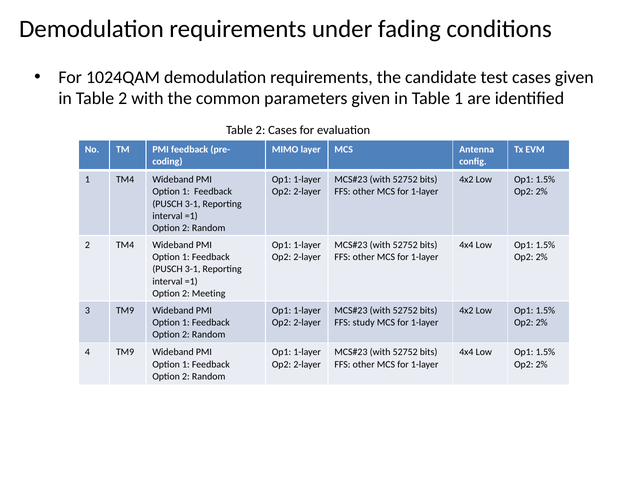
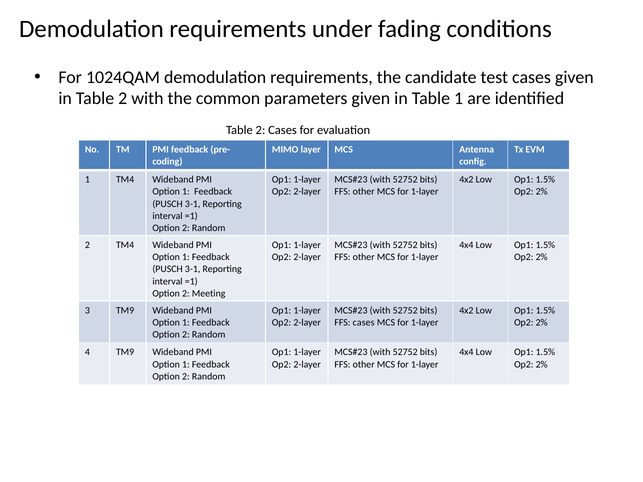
FFS study: study -> cases
